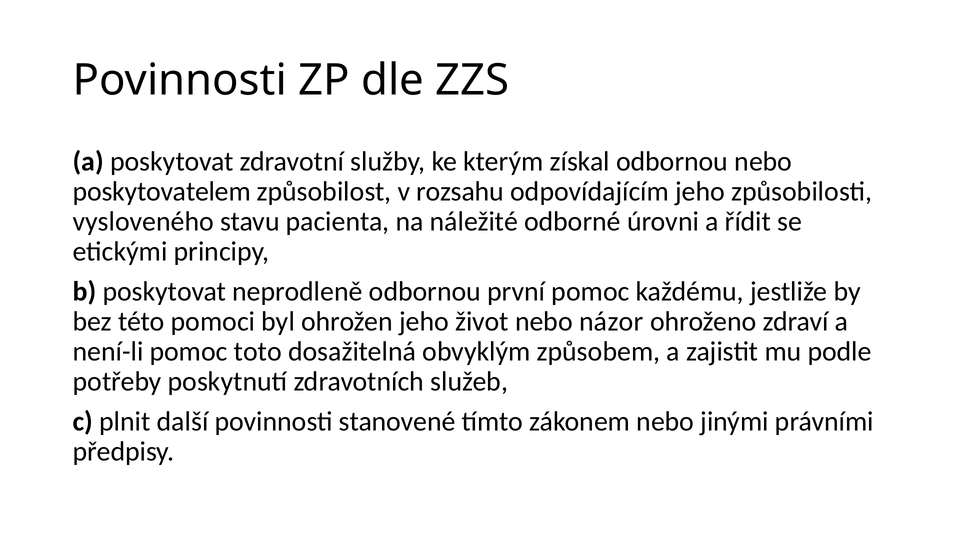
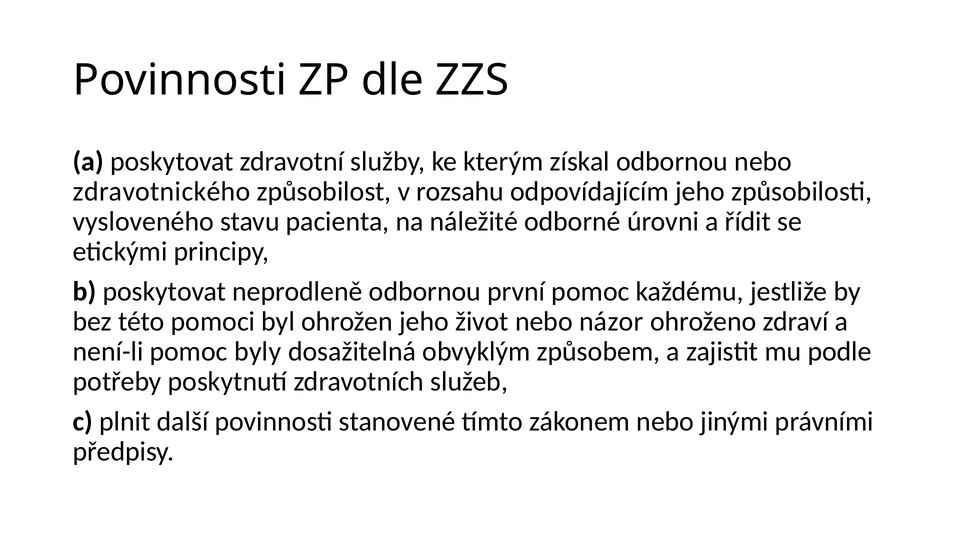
poskytovatelem: poskytovatelem -> zdravotnického
toto: toto -> byly
